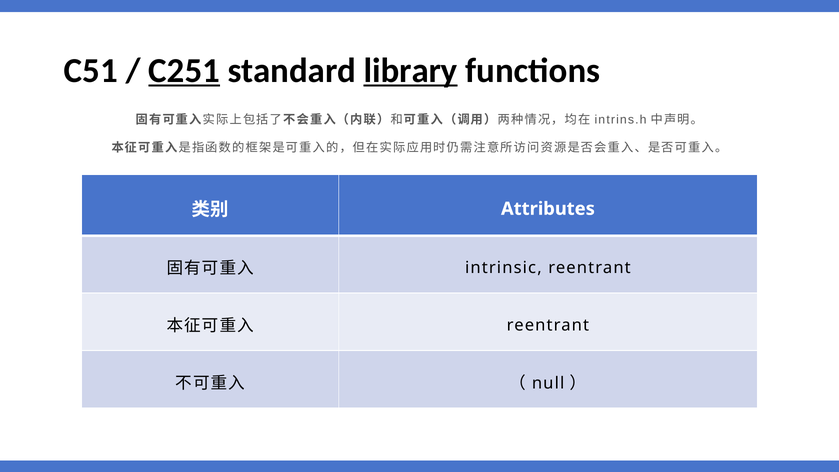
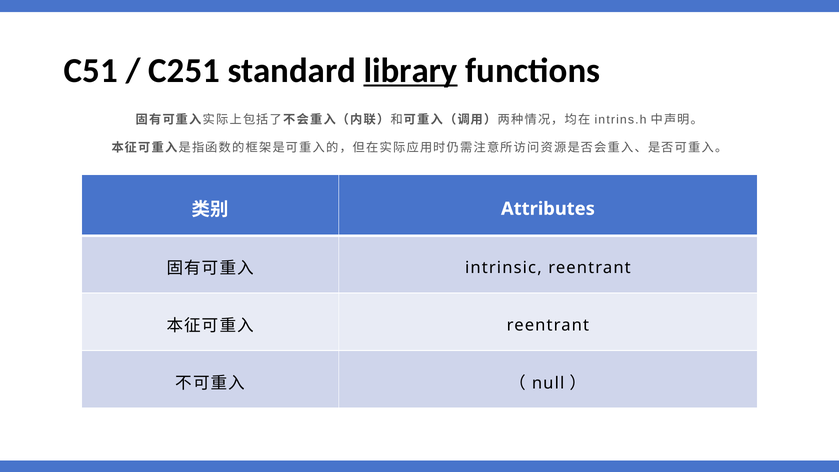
C251 underline: present -> none
